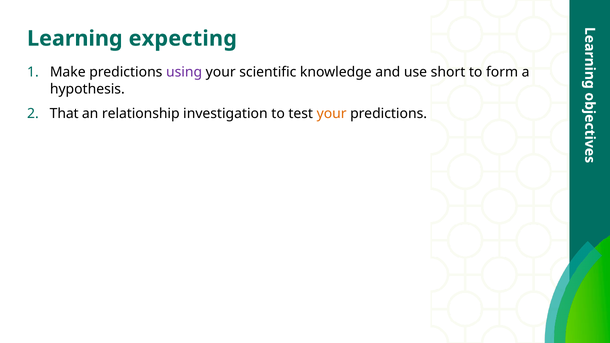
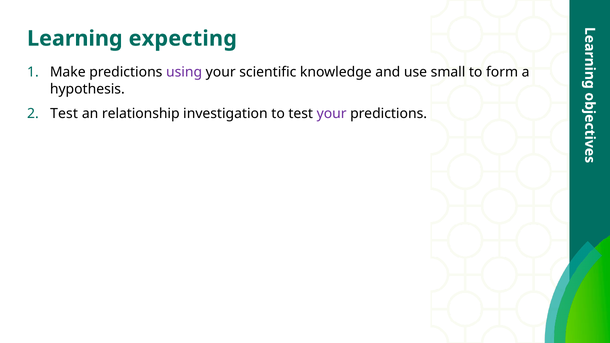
short: short -> small
That at (64, 114): That -> Test
your at (332, 114) colour: orange -> purple
